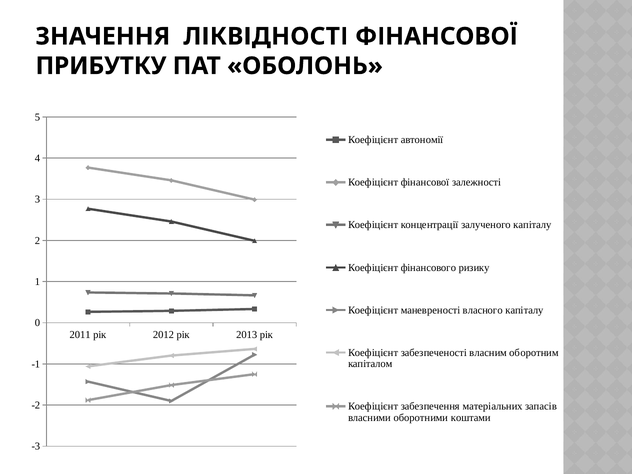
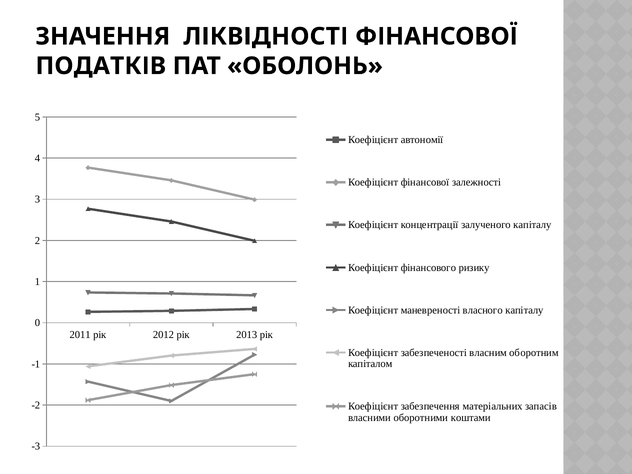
ПРИБУТКУ: ПРИБУТКУ -> ПОДАТКІВ
